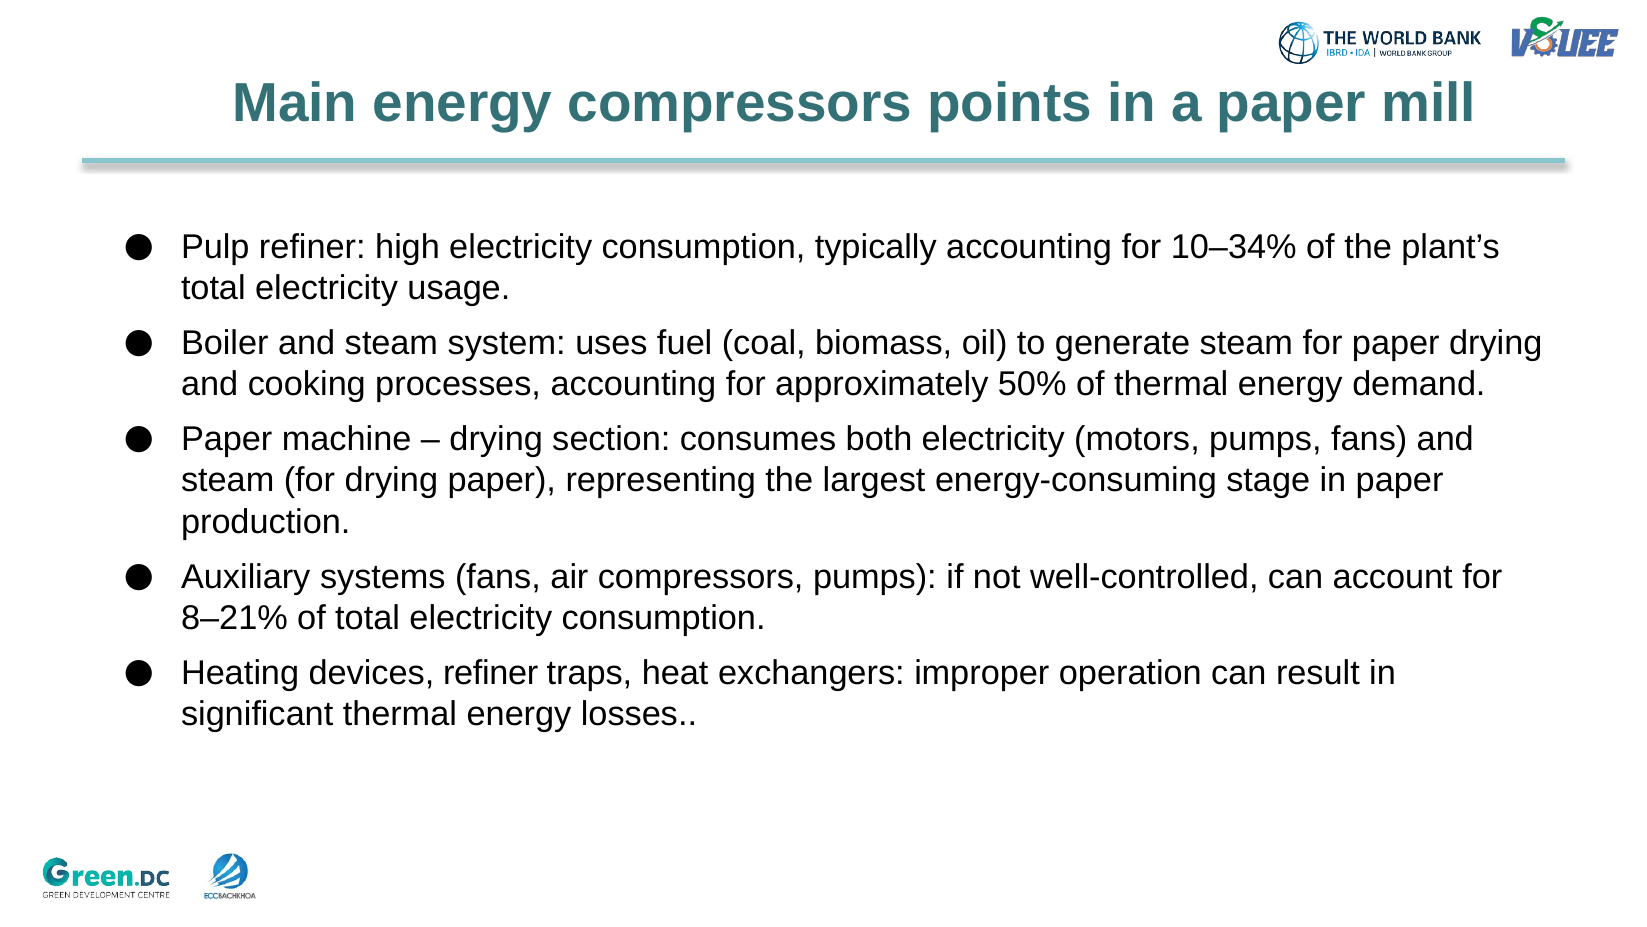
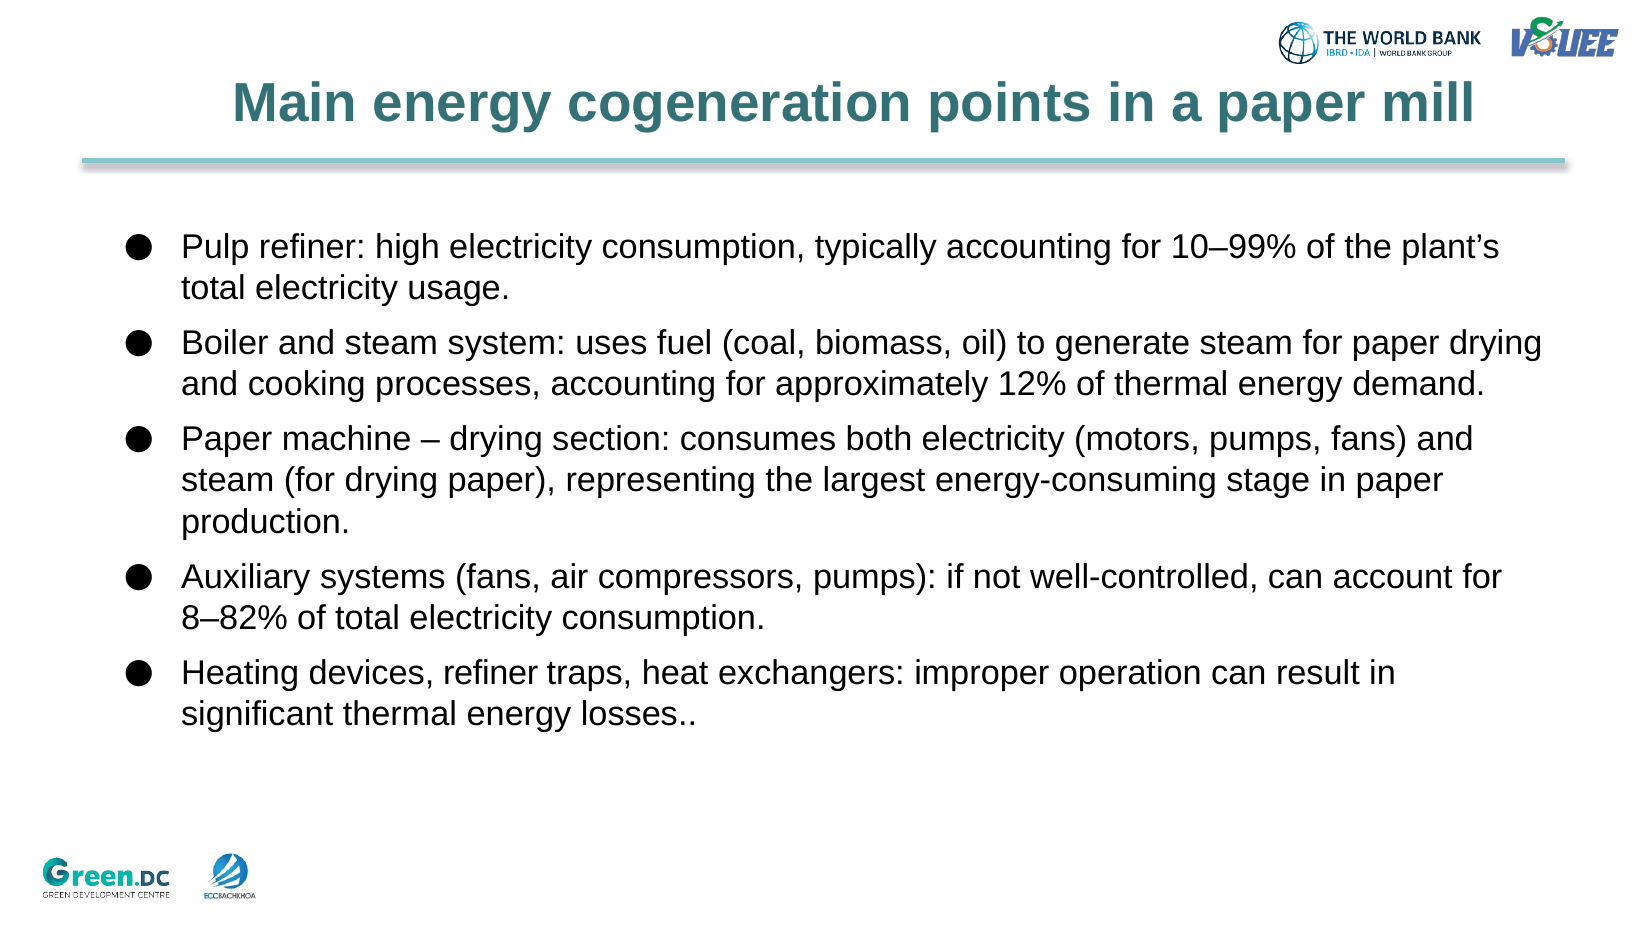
energy compressors: compressors -> cogeneration
10–34%: 10–34% -> 10–99%
50%: 50% -> 12%
8–21%: 8–21% -> 8–82%
